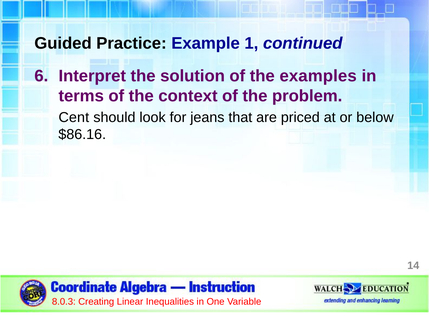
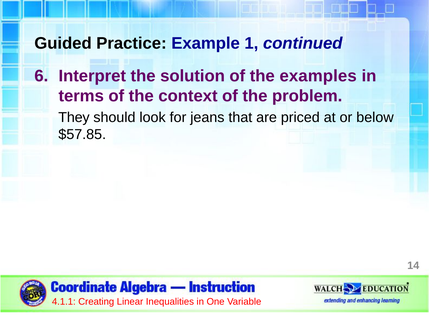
Cent: Cent -> They
$86.16: $86.16 -> $57.85
8.0.3: 8.0.3 -> 4.1.1
